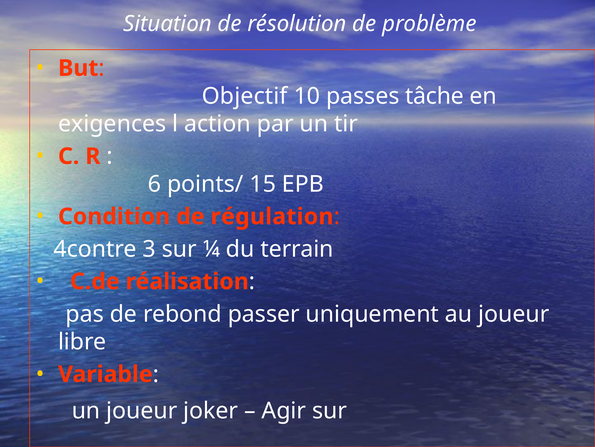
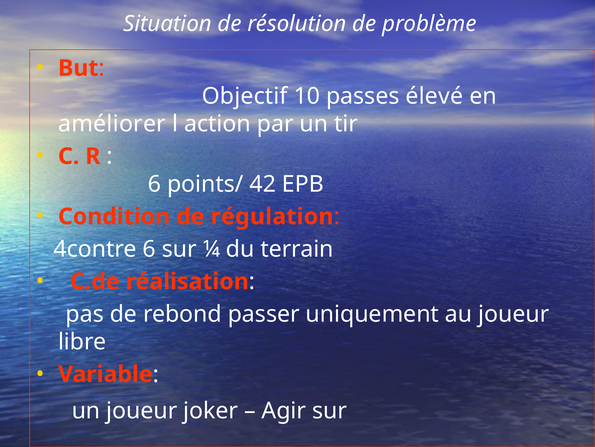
tâche: tâche -> élevé
exigences: exigences -> améliorer
15: 15 -> 42
4contre 3: 3 -> 6
